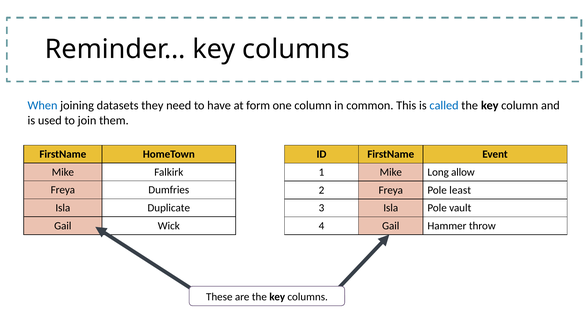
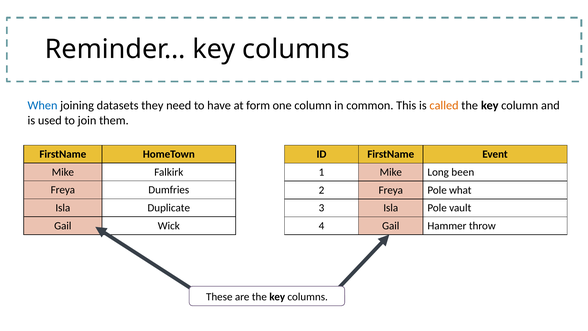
called colour: blue -> orange
allow: allow -> been
least: least -> what
